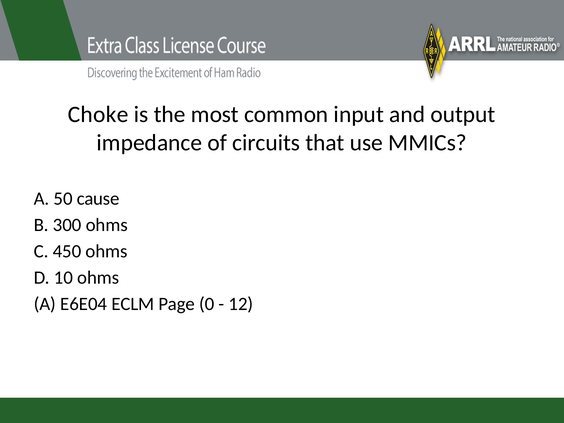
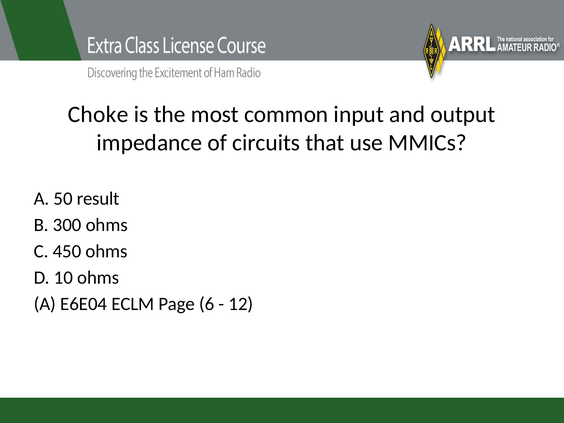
cause: cause -> result
0: 0 -> 6
